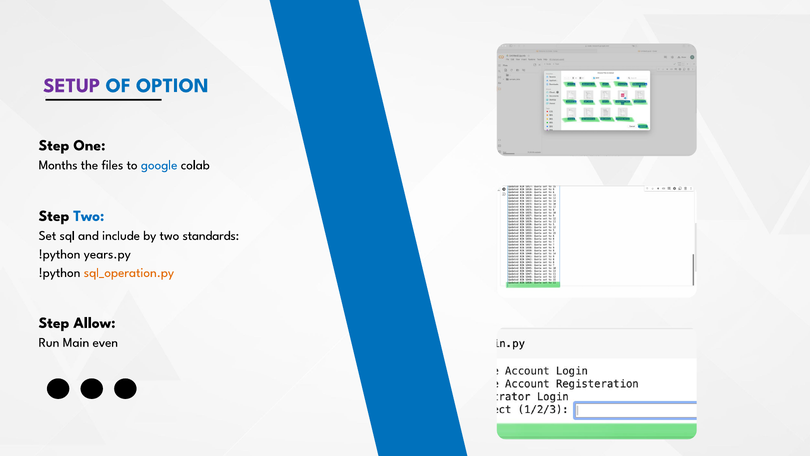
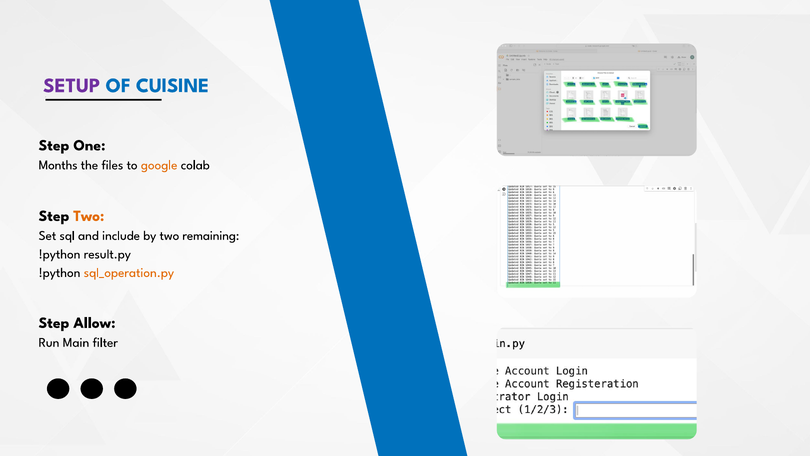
OPTION: OPTION -> CUISINE
google colour: blue -> orange
Two at (89, 216) colour: blue -> orange
standards: standards -> remaining
years.py: years.py -> result.py
even: even -> filter
